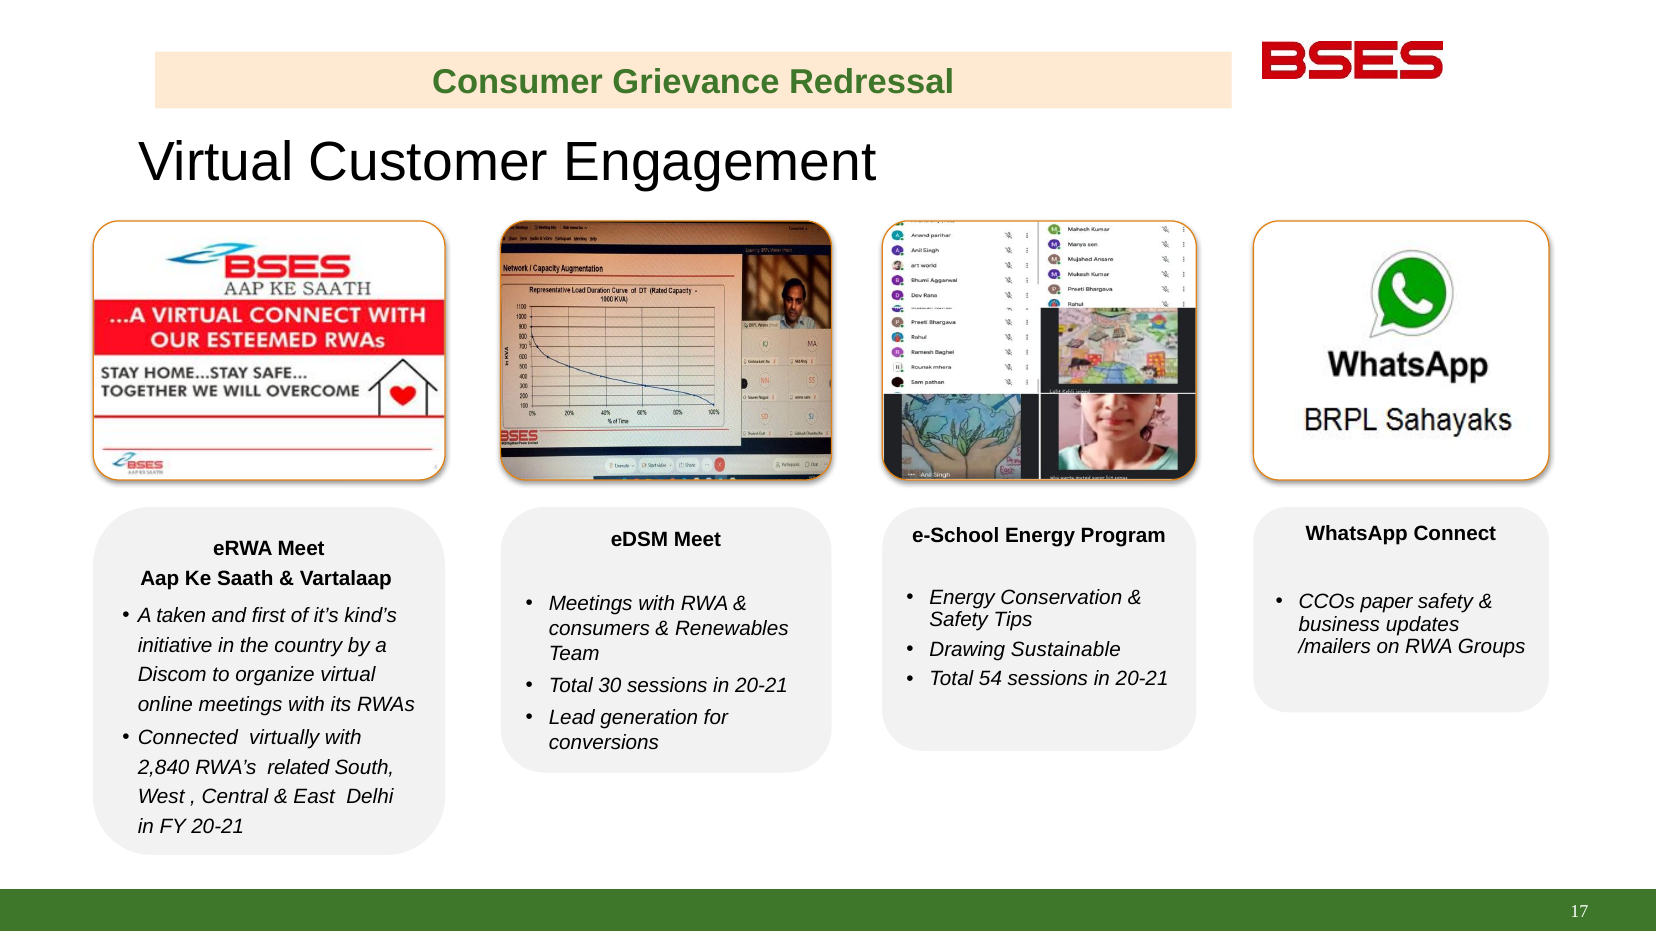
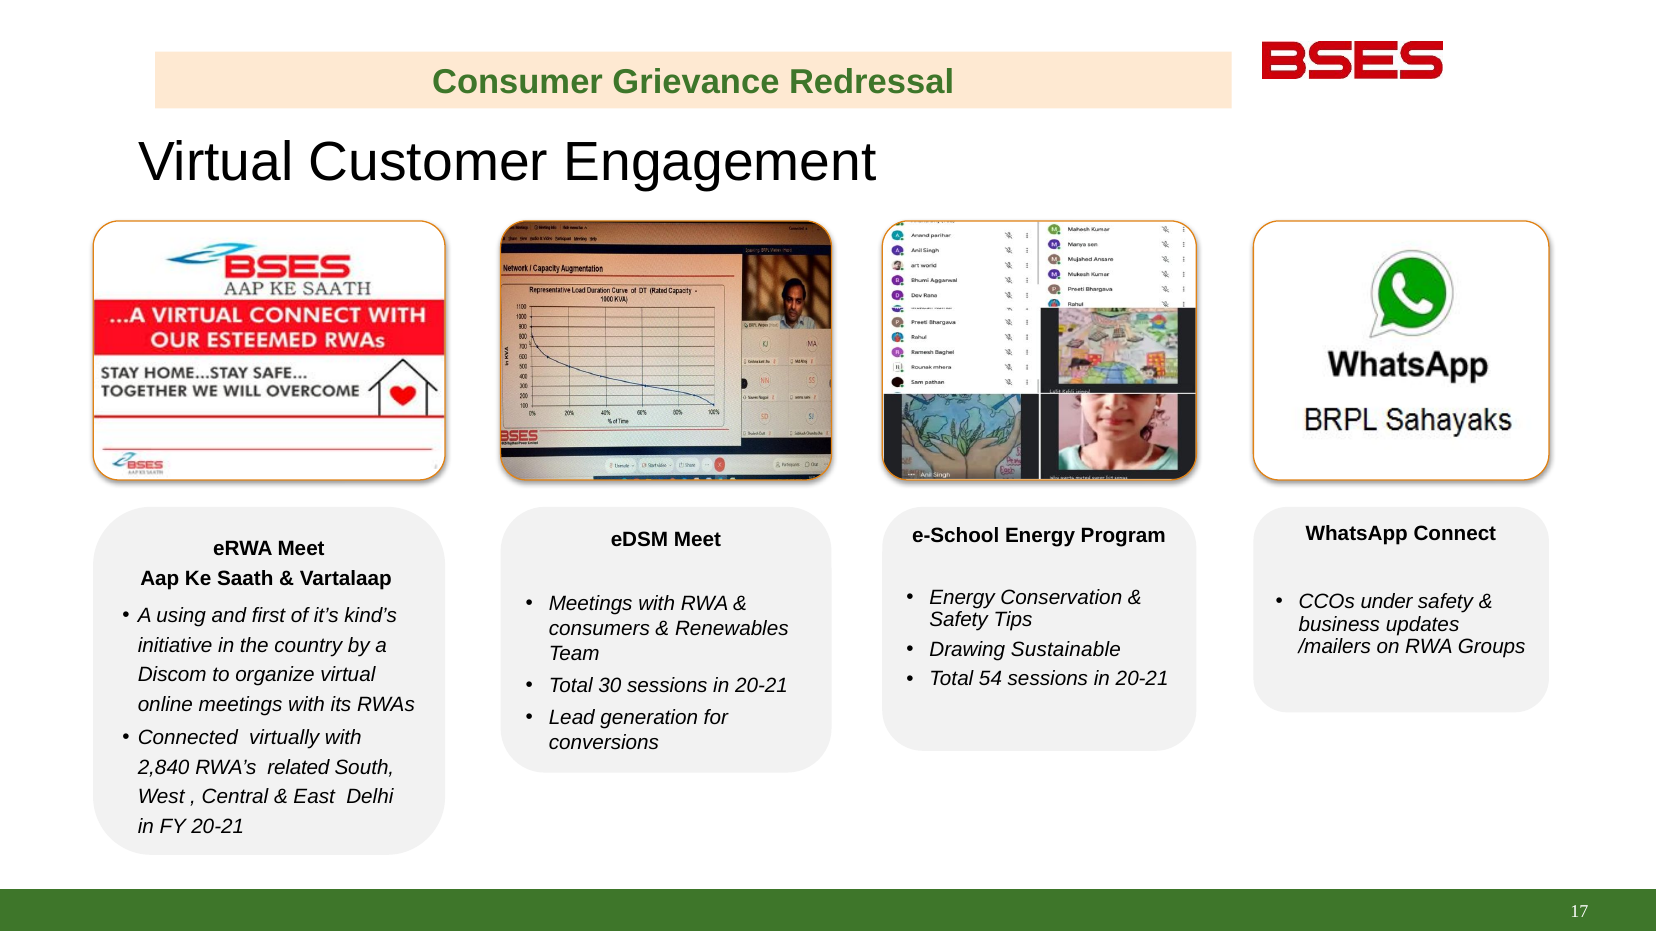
paper: paper -> under
taken: taken -> using
